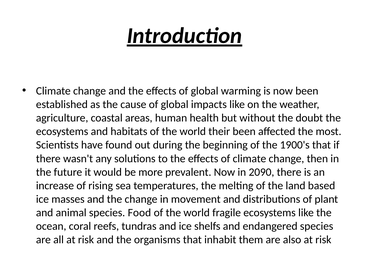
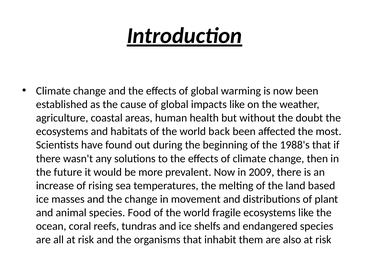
their: their -> back
1900's: 1900's -> 1988's
2090: 2090 -> 2009
